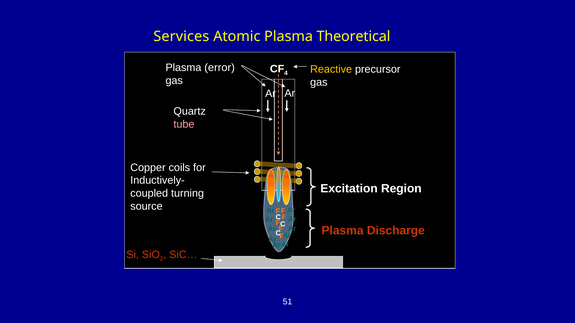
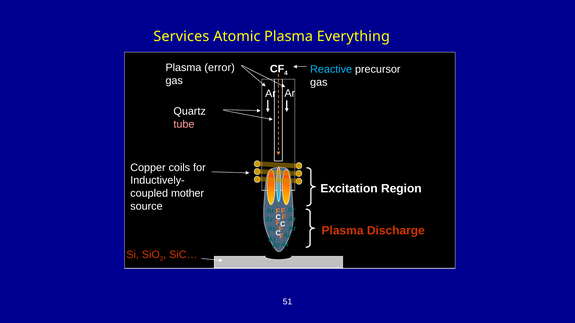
Theoretical: Theoretical -> Everything
Reactive colour: yellow -> light blue
turning: turning -> mother
